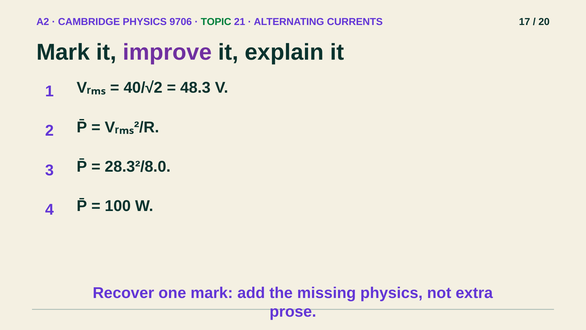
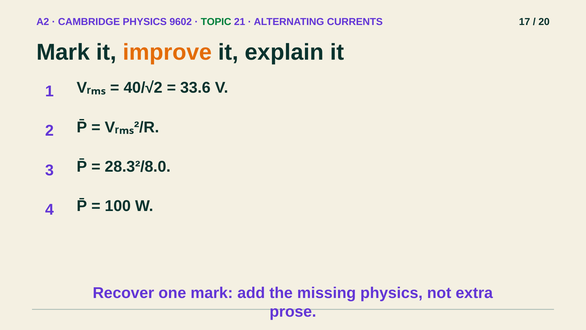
9706: 9706 -> 9602
improve colour: purple -> orange
48.3: 48.3 -> 33.6
